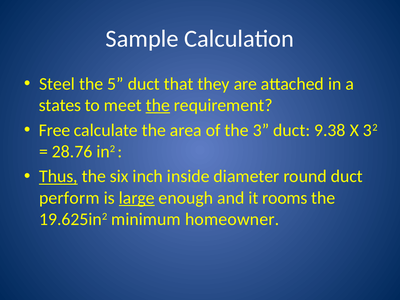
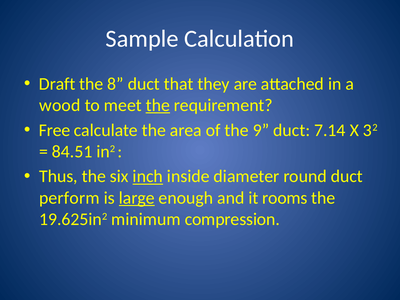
Steel: Steel -> Draft
5: 5 -> 8
states: states -> wood
3: 3 -> 9
9.38: 9.38 -> 7.14
28.76: 28.76 -> 84.51
Thus underline: present -> none
inch underline: none -> present
homeowner: homeowner -> compression
